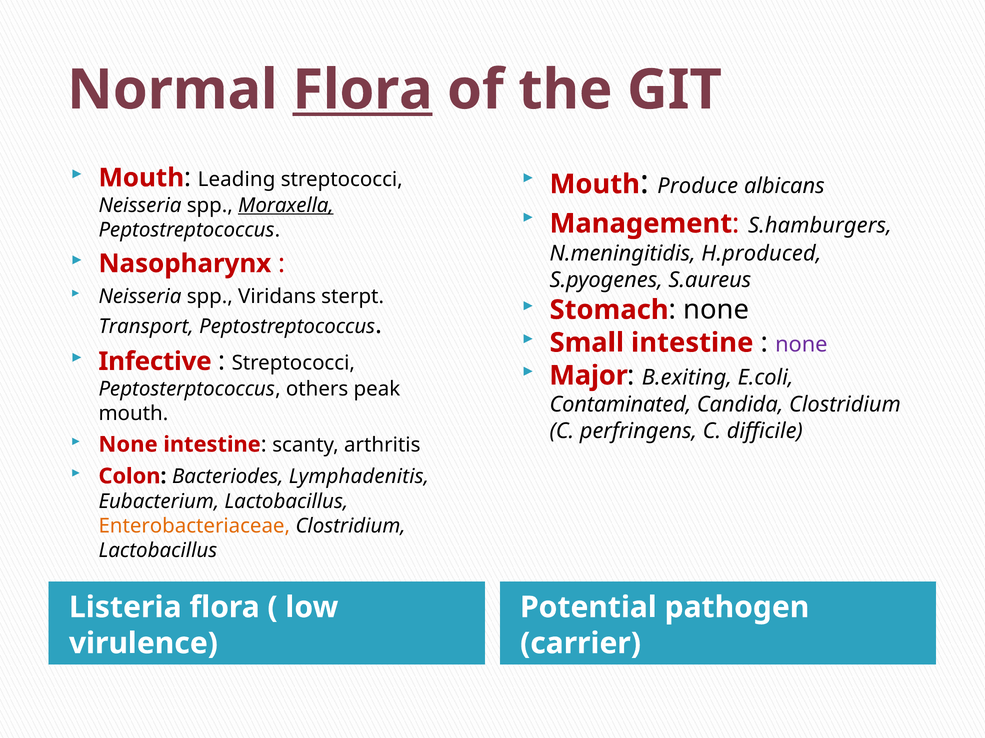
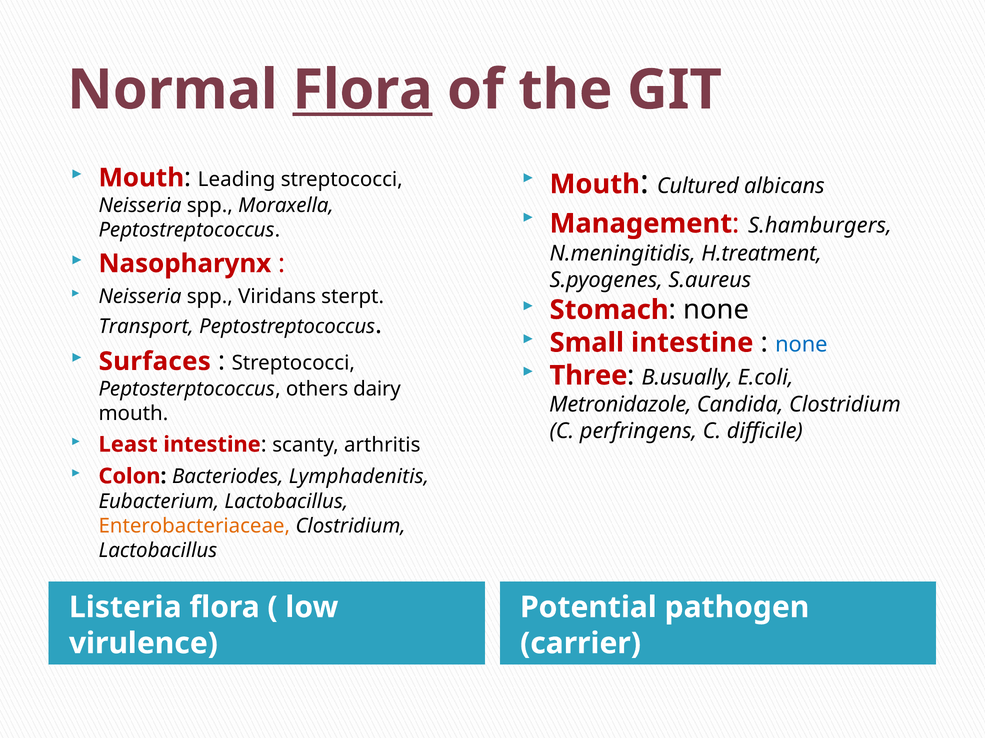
Produce: Produce -> Cultured
Moraxella underline: present -> none
H.produced: H.produced -> H.treatment
none at (801, 345) colour: purple -> blue
Infective: Infective -> Surfaces
Major: Major -> Three
B.exiting: B.exiting -> B.usually
peak: peak -> dairy
Contaminated: Contaminated -> Metronidazole
None at (128, 445): None -> Least
